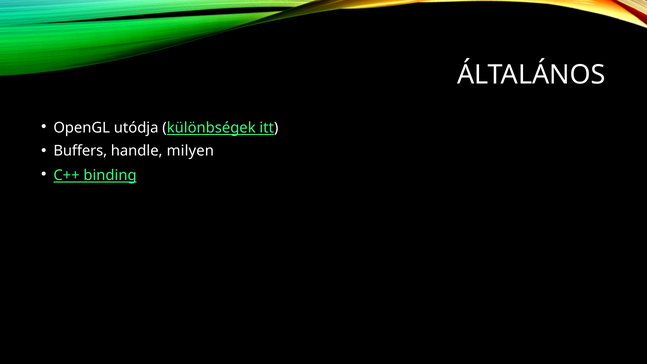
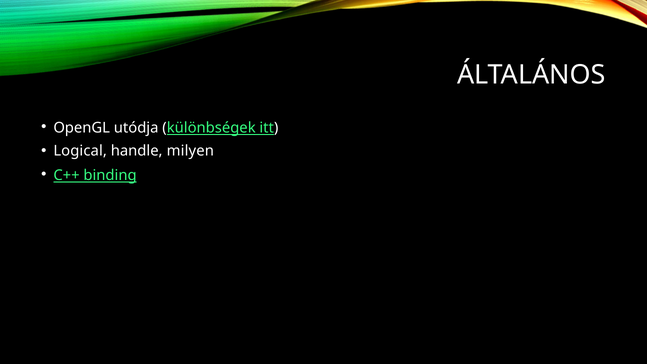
Buffers: Buffers -> Logical
